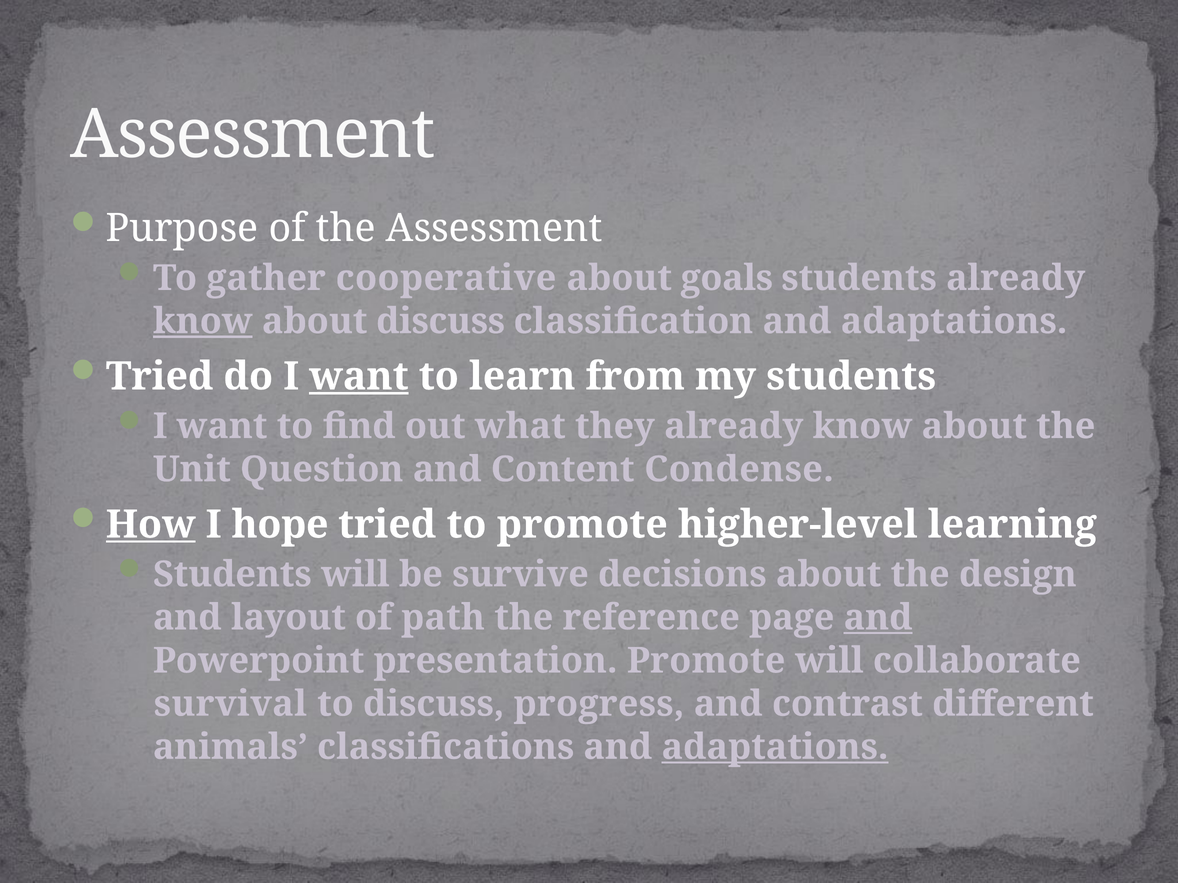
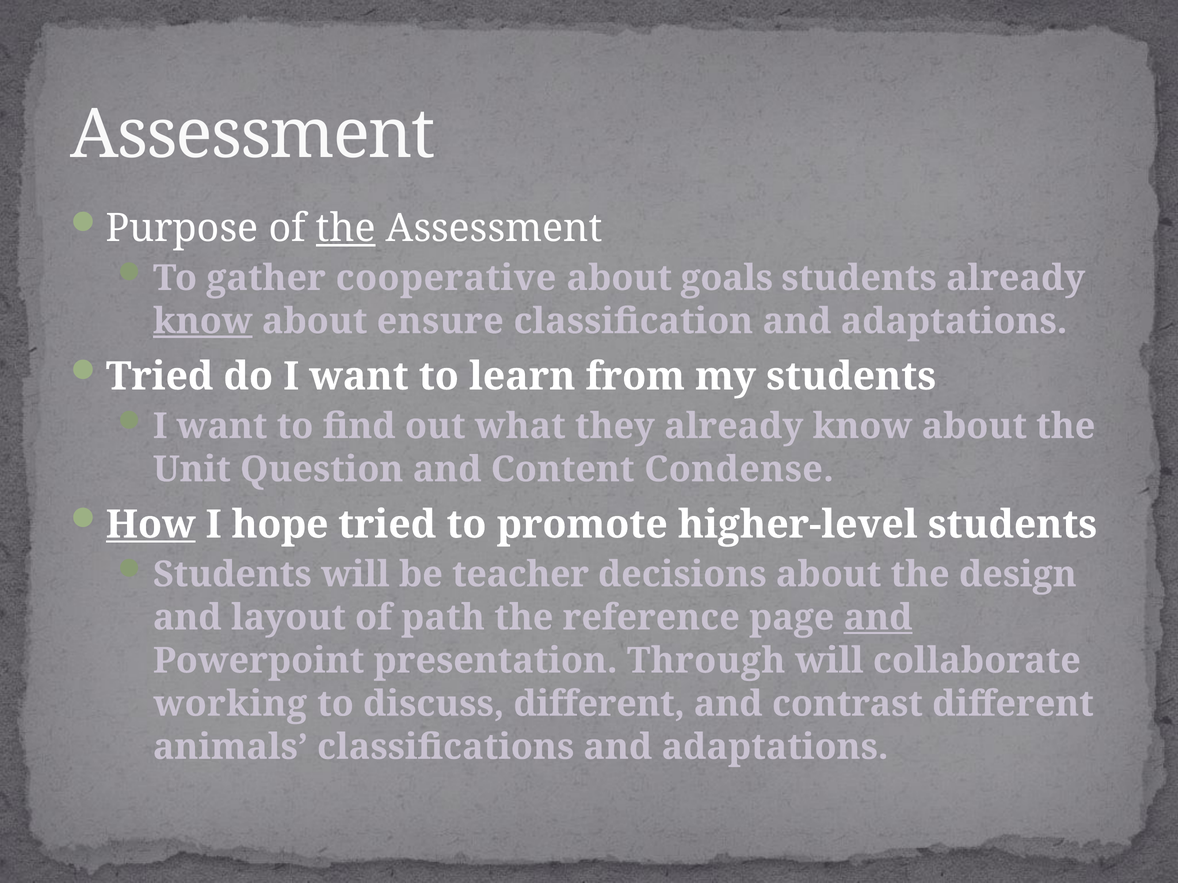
the at (346, 228) underline: none -> present
about discuss: discuss -> ensure
want at (359, 377) underline: present -> none
higher-level learning: learning -> students
survive: survive -> teacher
presentation Promote: Promote -> Through
survival: survival -> working
discuss progress: progress -> different
adaptations at (775, 747) underline: present -> none
